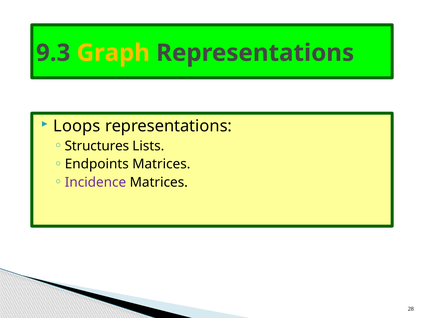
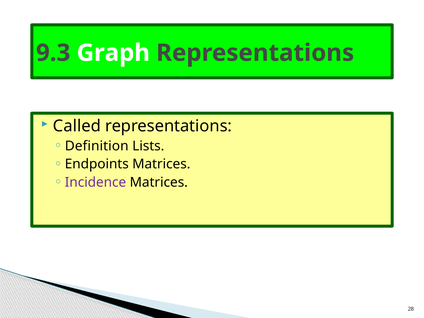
Graph colour: yellow -> white
Loops: Loops -> Called
Structures: Structures -> Definition
